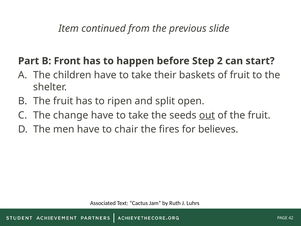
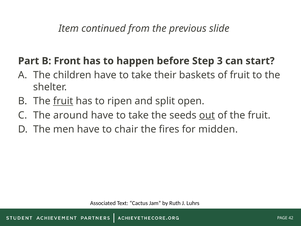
2: 2 -> 3
fruit at (63, 101) underline: none -> present
change: change -> around
believes: believes -> midden
